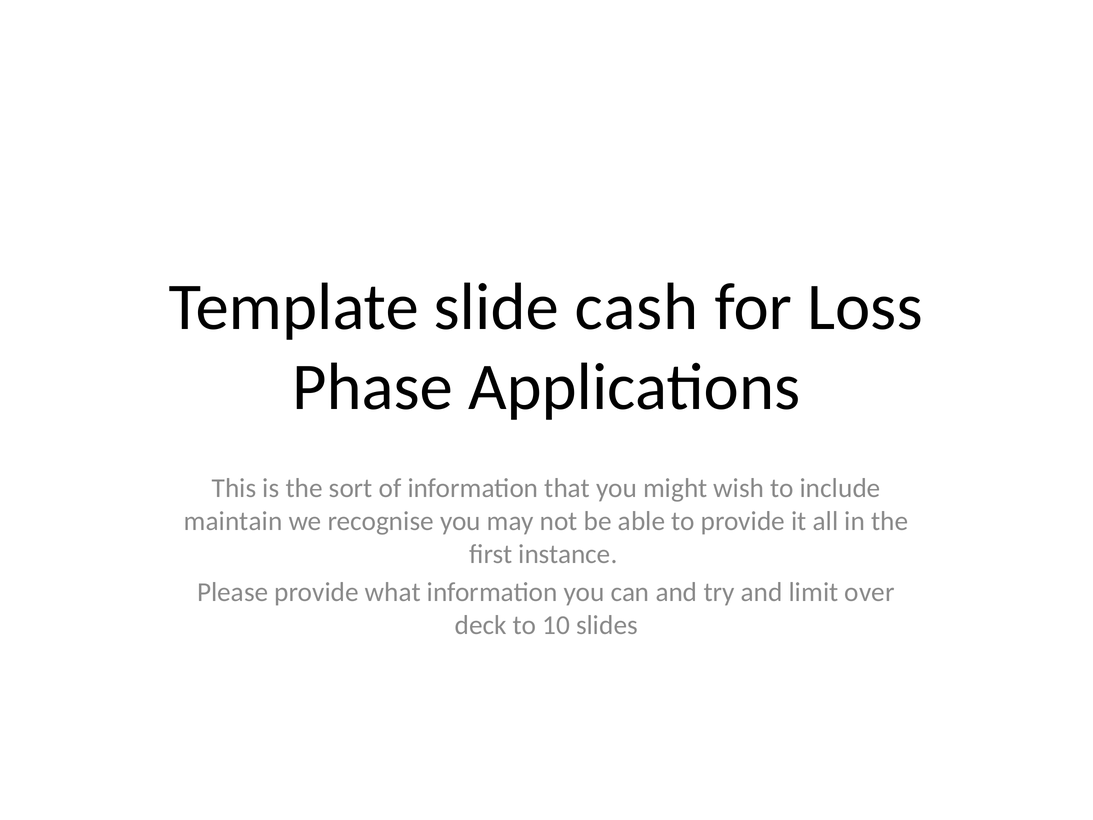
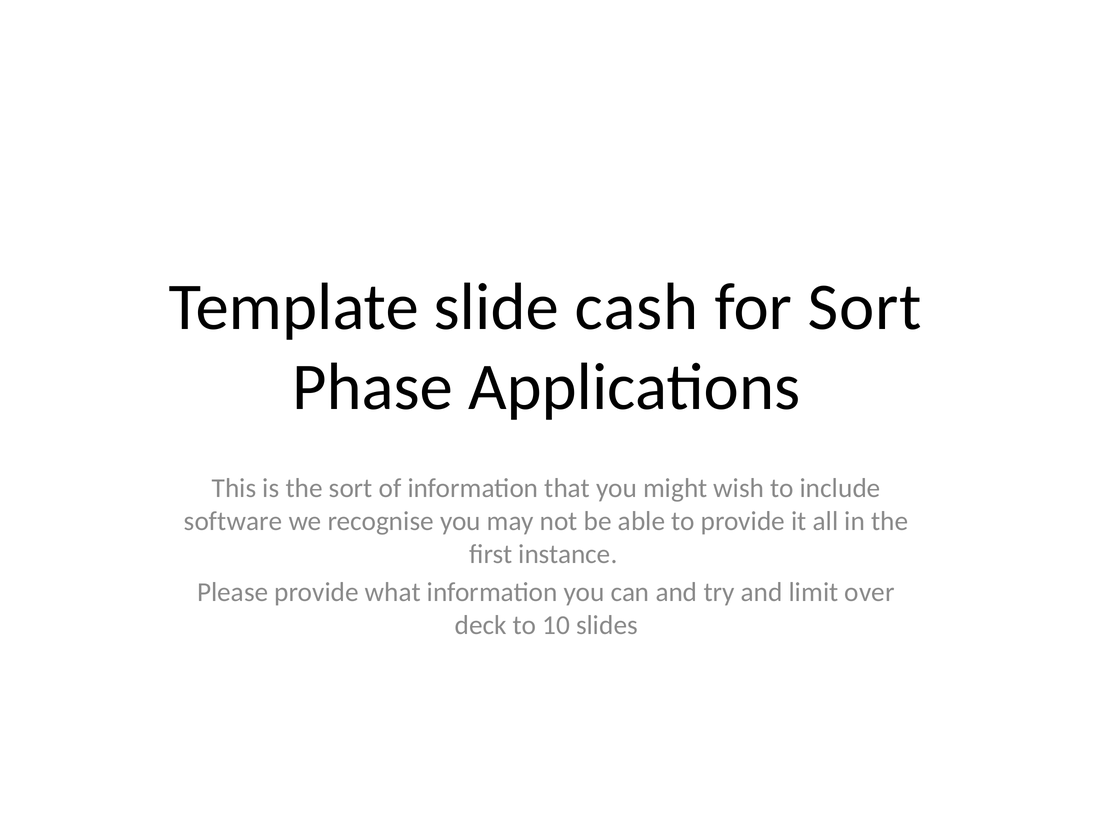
for Loss: Loss -> Sort
maintain: maintain -> software
